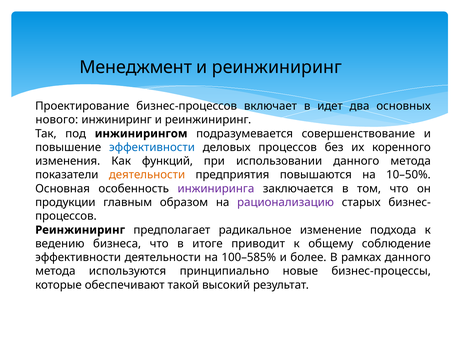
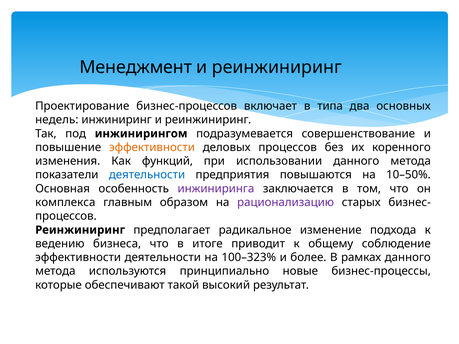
идет: идет -> типа
нового: нового -> недель
эффективности at (152, 147) colour: blue -> orange
деятельности at (147, 175) colour: orange -> blue
продукции: продукции -> комплекса
100–585%: 100–585% -> 100–323%
